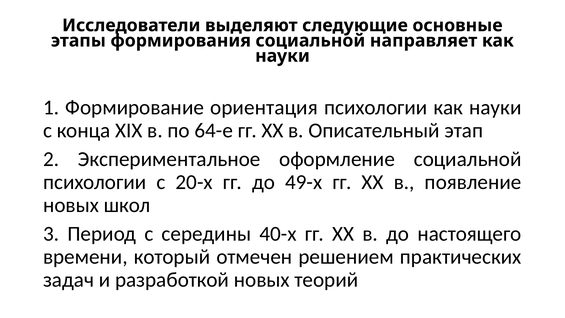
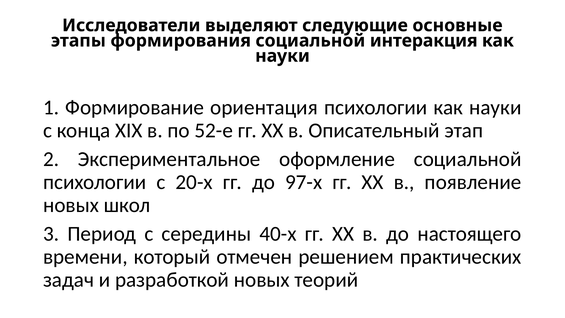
направляет: направляет -> интеракция
64-е: 64-е -> 52-е
49-х: 49-х -> 97-х
